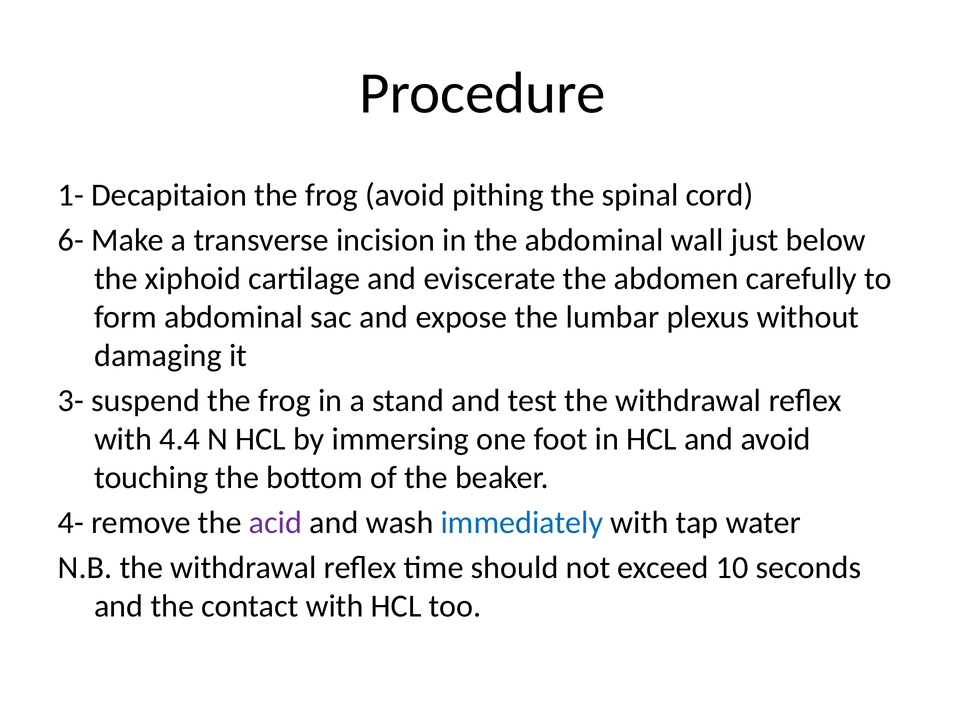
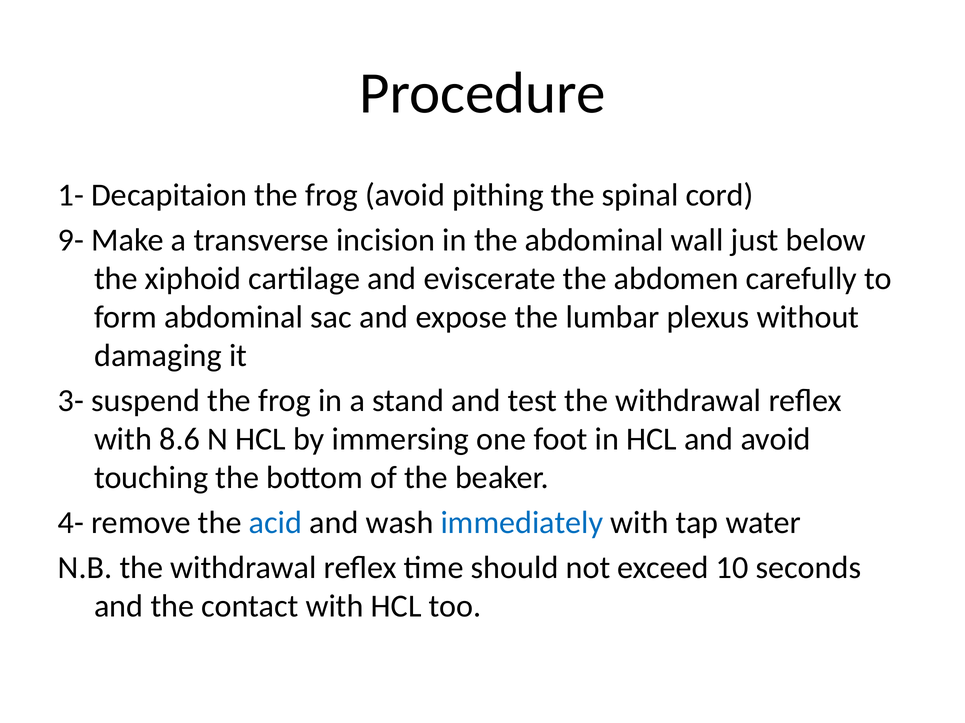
6-: 6- -> 9-
4.4: 4.4 -> 8.6
acid colour: purple -> blue
